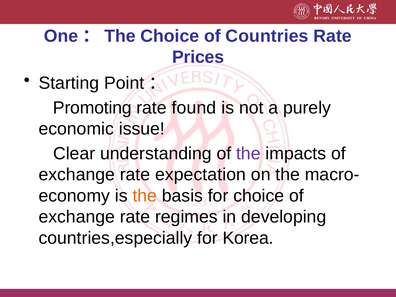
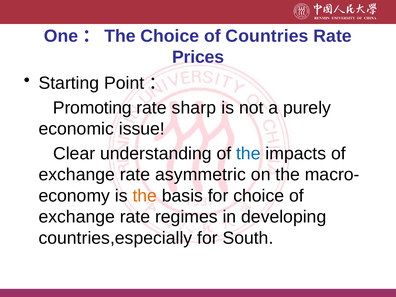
found: found -> sharp
the at (248, 153) colour: purple -> blue
expectation: expectation -> asymmetric
Korea: Korea -> South
